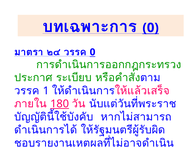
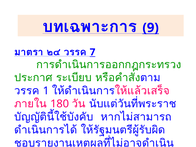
0 at (151, 28): 0 -> 9
0 at (93, 52): 0 -> 7
180 underline: present -> none
